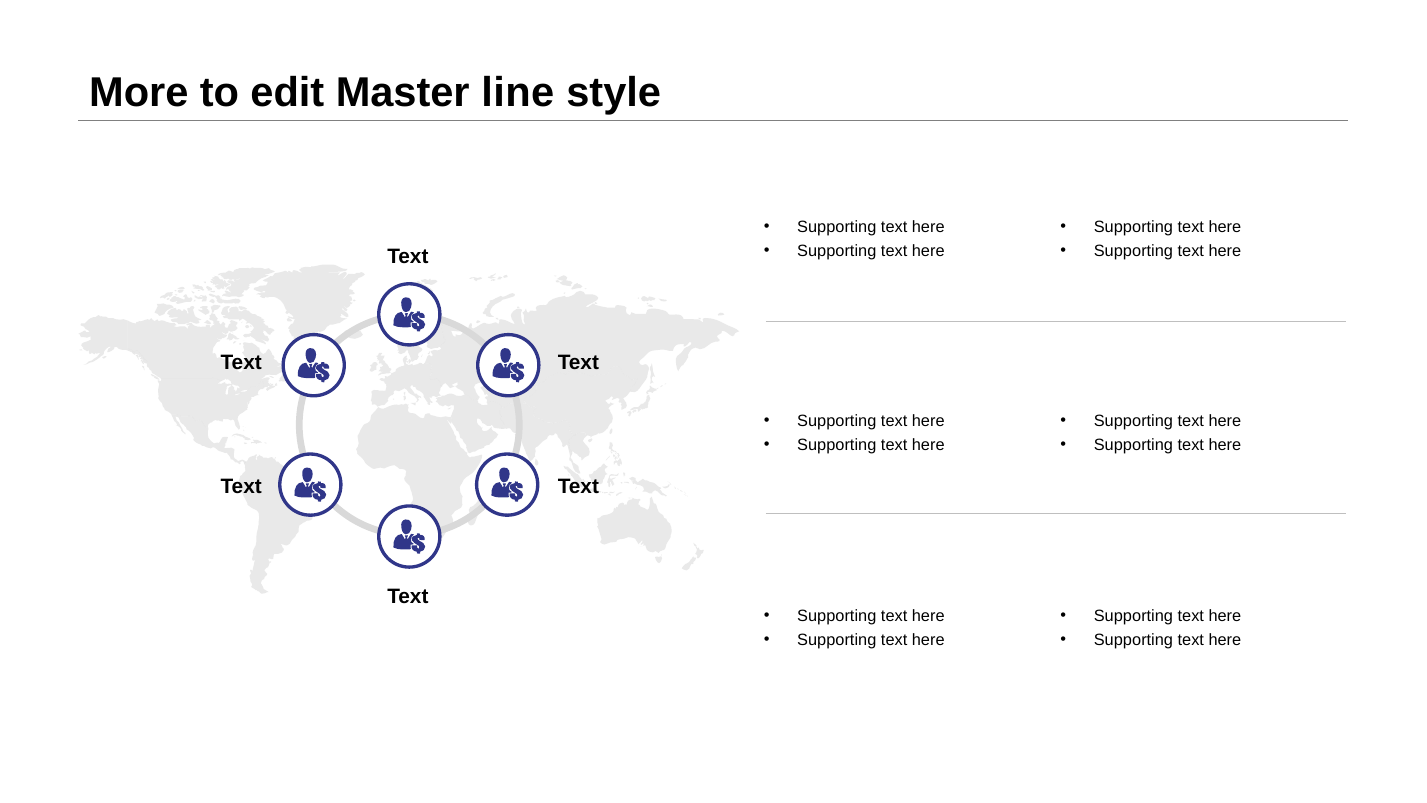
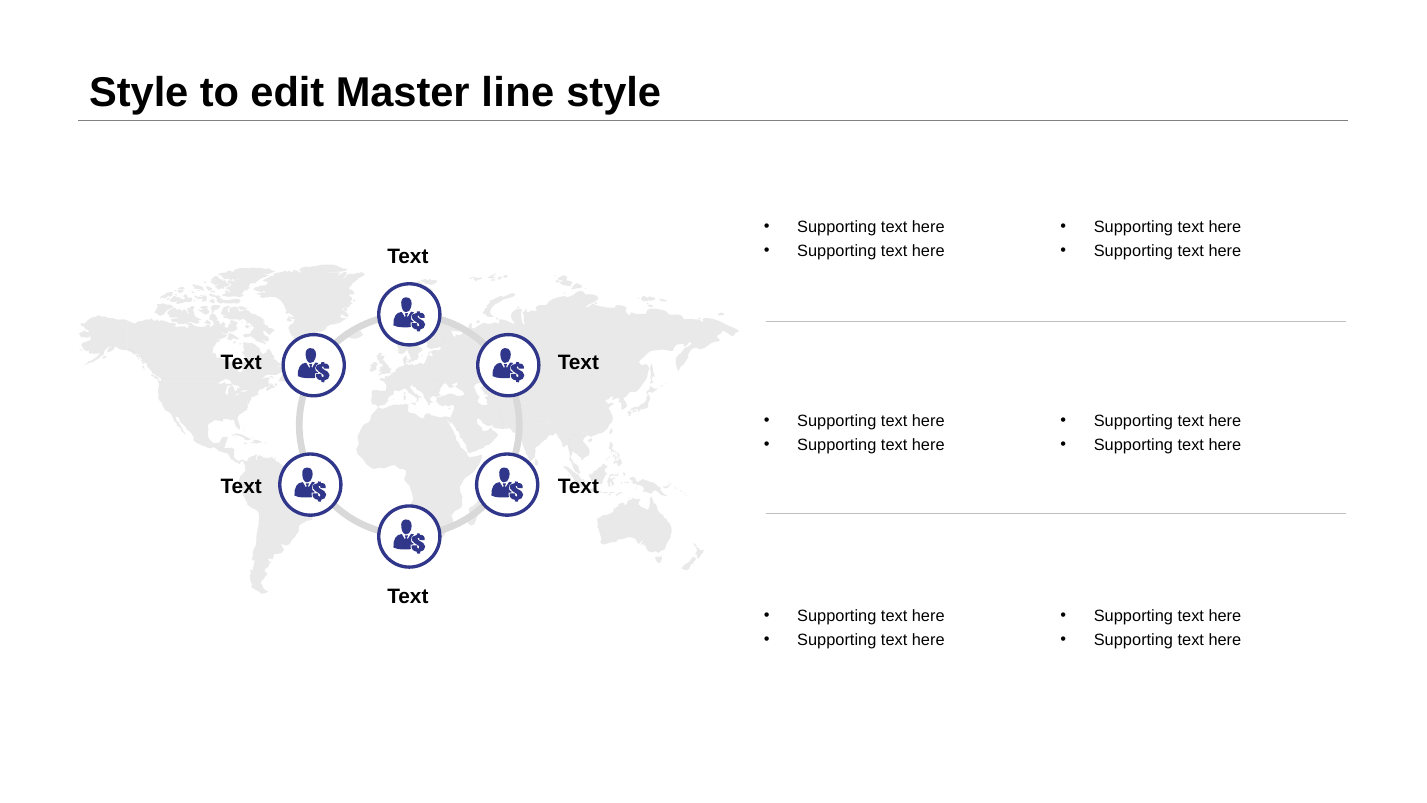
More at (139, 92): More -> Style
